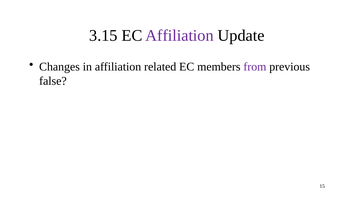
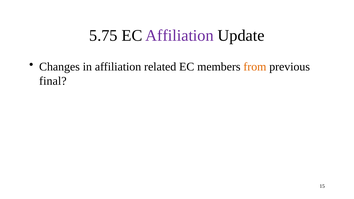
3.15: 3.15 -> 5.75
from colour: purple -> orange
false: false -> final
